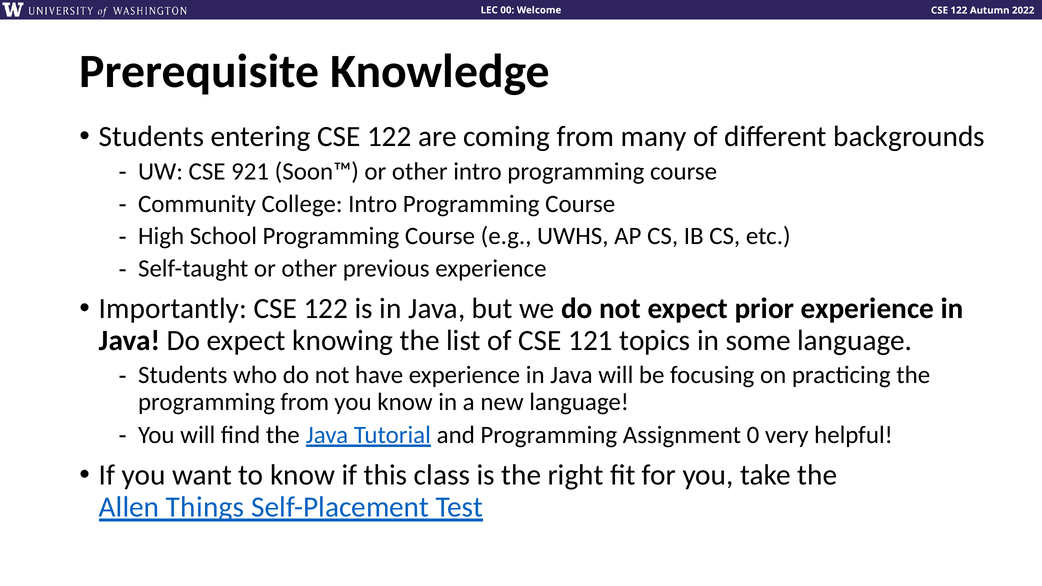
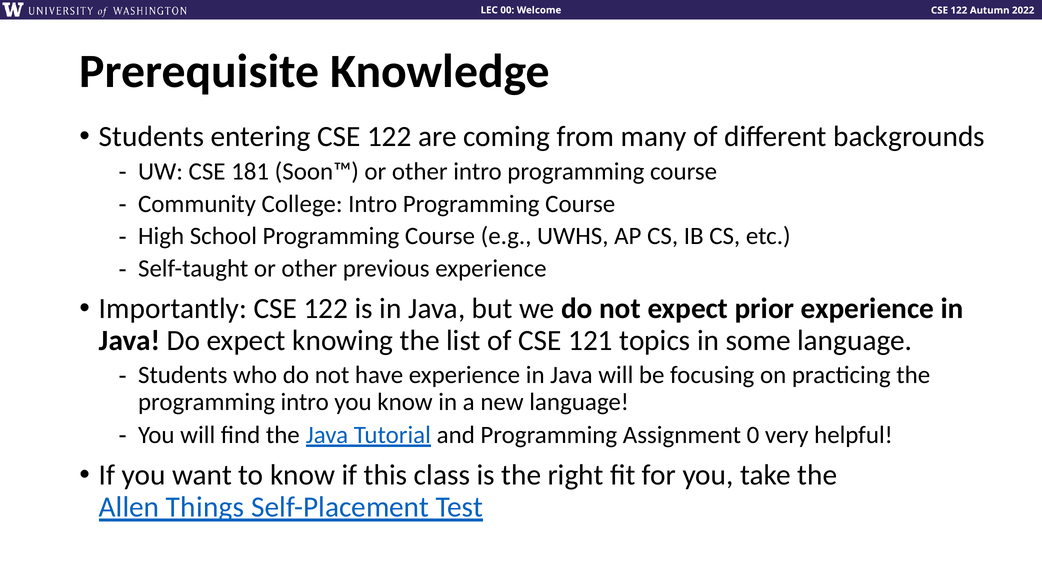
921: 921 -> 181
programming from: from -> intro
